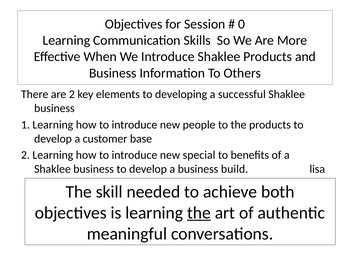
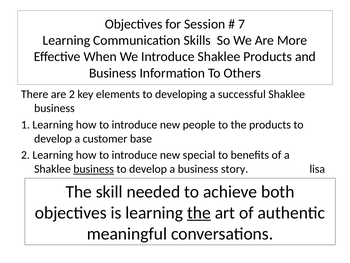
0: 0 -> 7
business at (94, 169) underline: none -> present
build: build -> story
